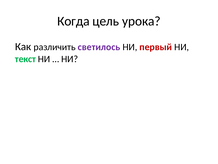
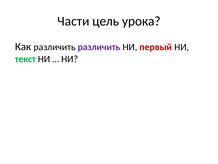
Когда: Когда -> Части
различить светилось: светилось -> различить
